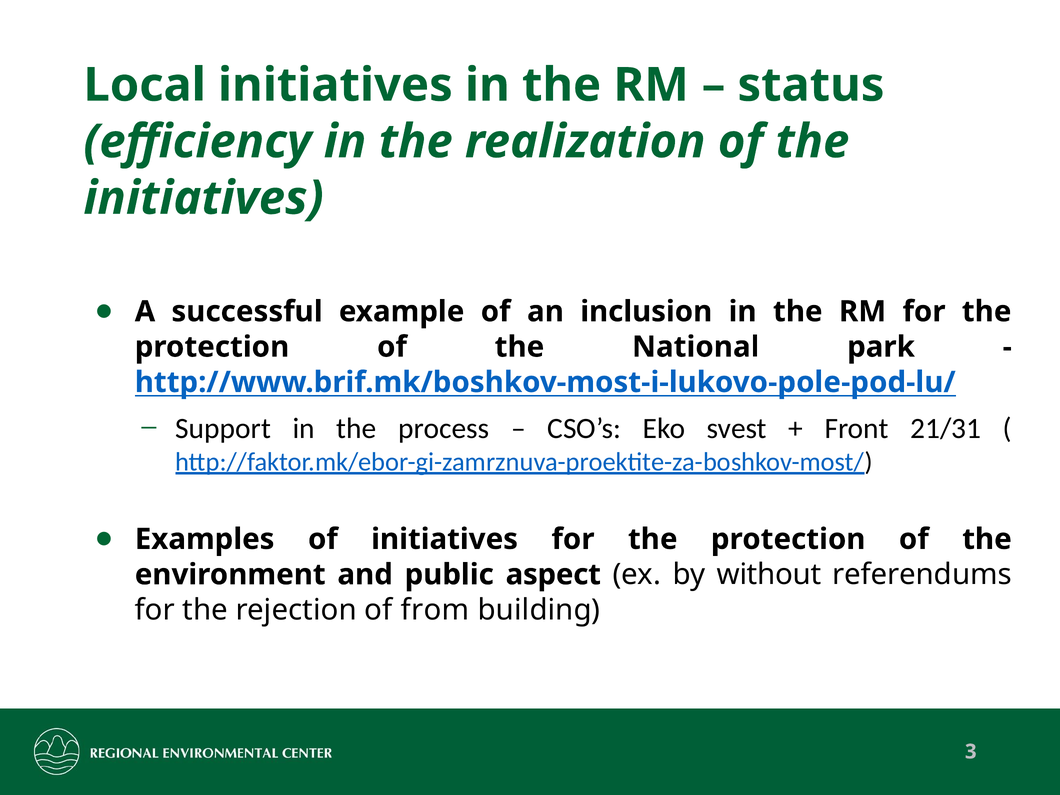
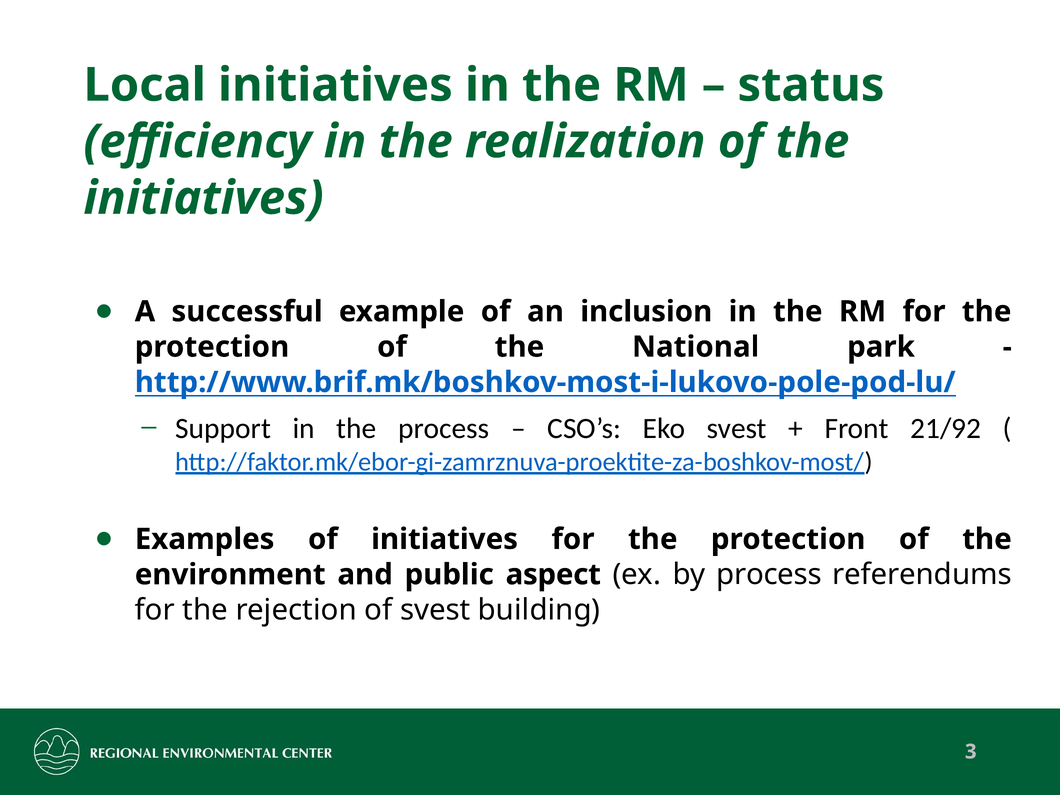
21/31: 21/31 -> 21/92
by without: without -> process
of from: from -> svest
